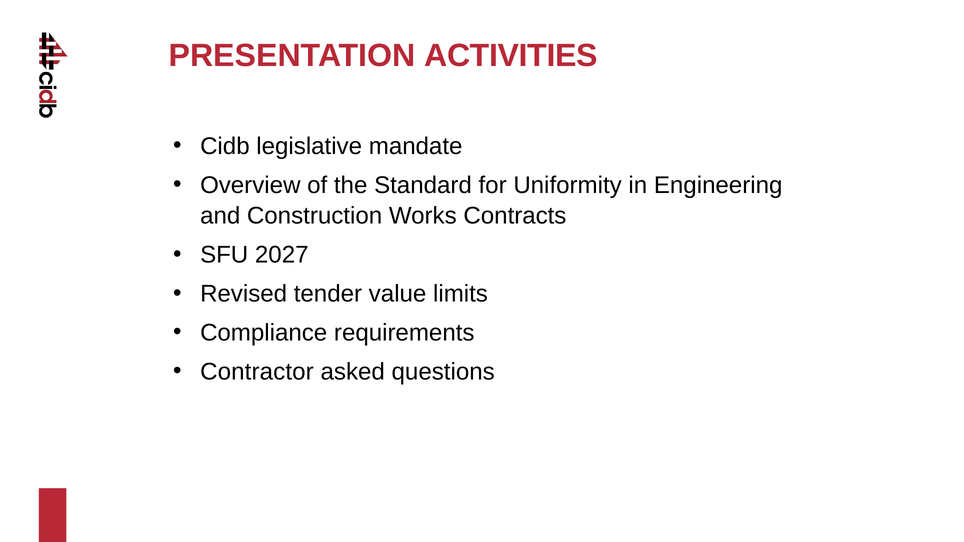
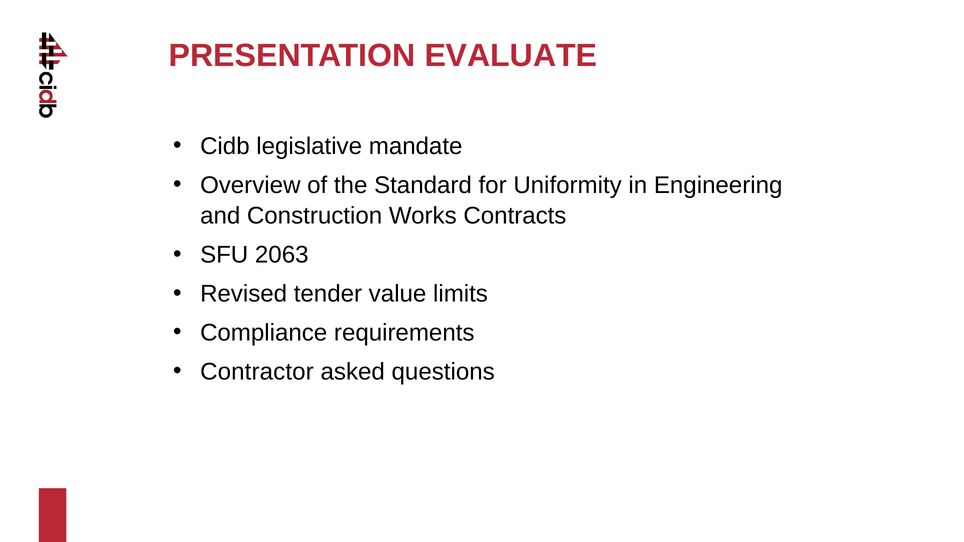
ACTIVITIES: ACTIVITIES -> EVALUATE
2027: 2027 -> 2063
